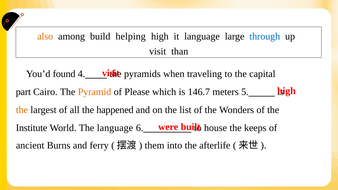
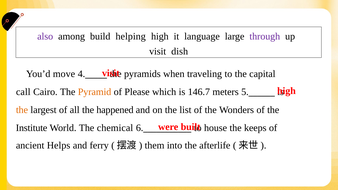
also colour: orange -> purple
through colour: blue -> purple
than: than -> dish
found: found -> move
part: part -> call
The language: language -> chemical
Burns: Burns -> Helps
